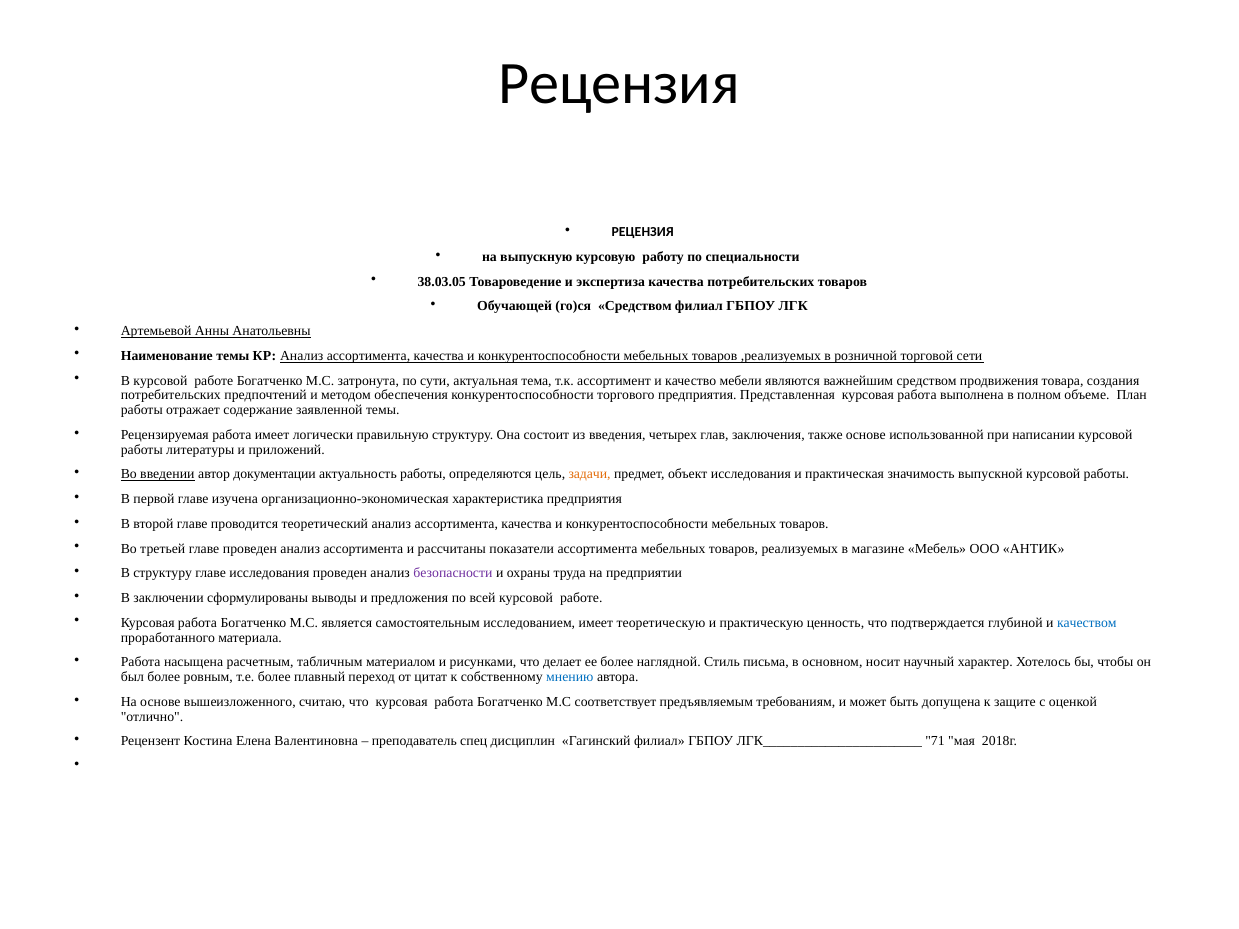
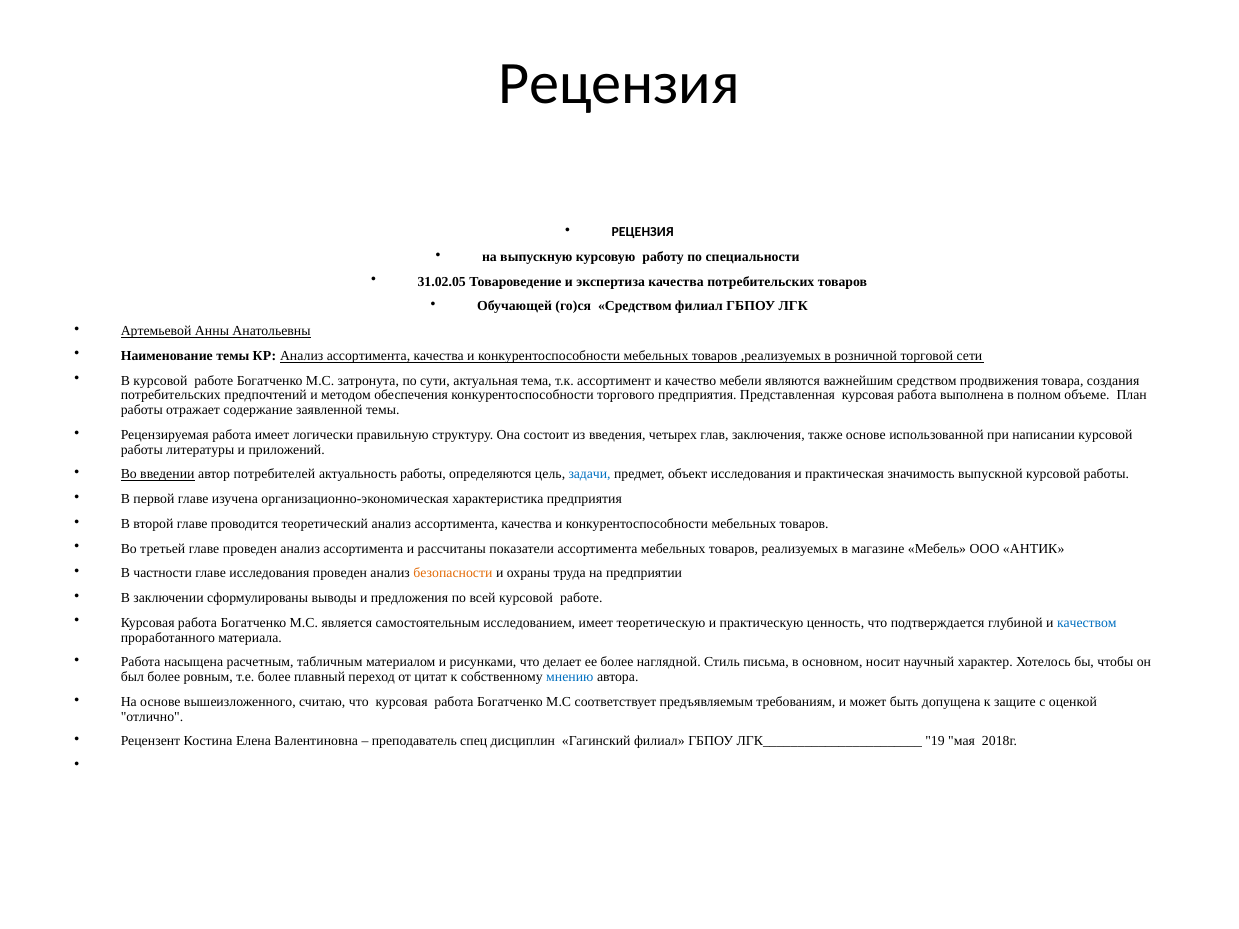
38.03.05: 38.03.05 -> 31.02.05
документации: документации -> потребителей
задачи colour: orange -> blue
В структуру: структуру -> частности
безопасности colour: purple -> orange
71: 71 -> 19
